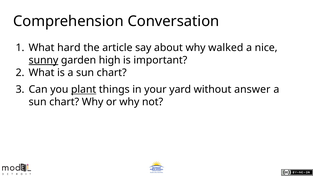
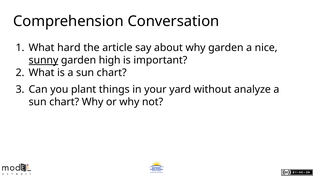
why walked: walked -> garden
plant underline: present -> none
answer: answer -> analyze
